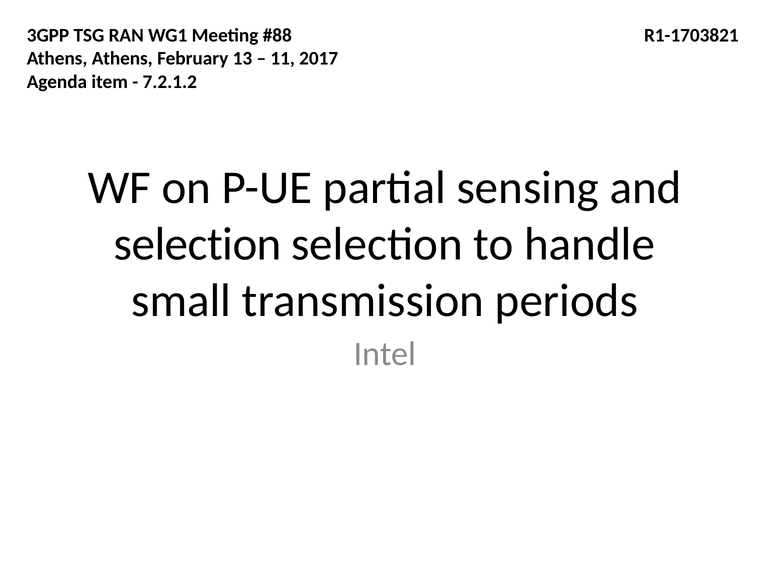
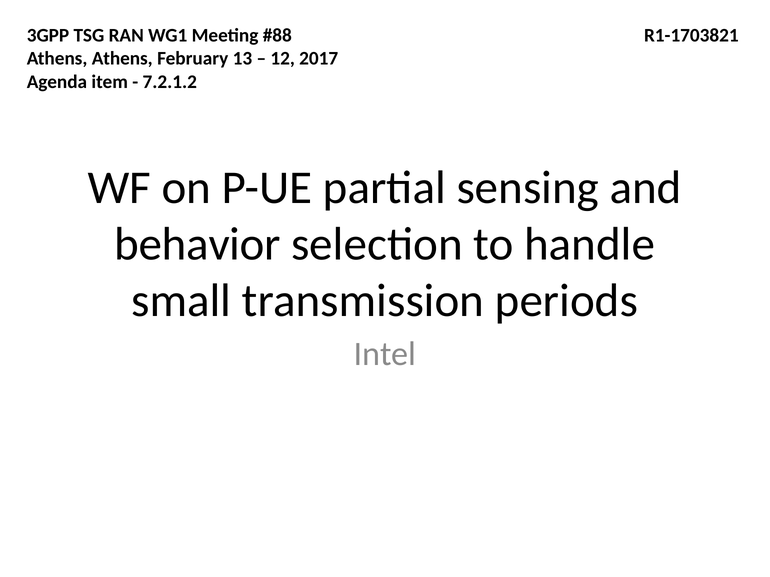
11: 11 -> 12
selection at (198, 245): selection -> behavior
